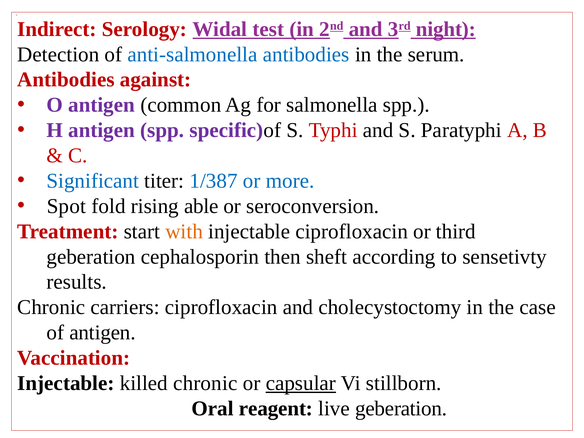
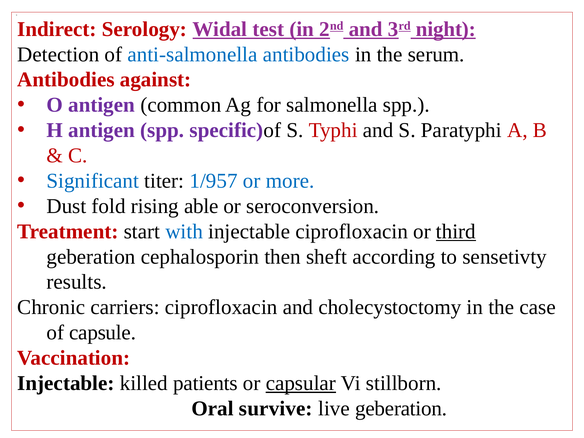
1/387: 1/387 -> 1/957
Spot: Spot -> Dust
with colour: orange -> blue
third underline: none -> present
of antigen: antigen -> capsule
killed chronic: chronic -> patients
reagent: reagent -> survive
